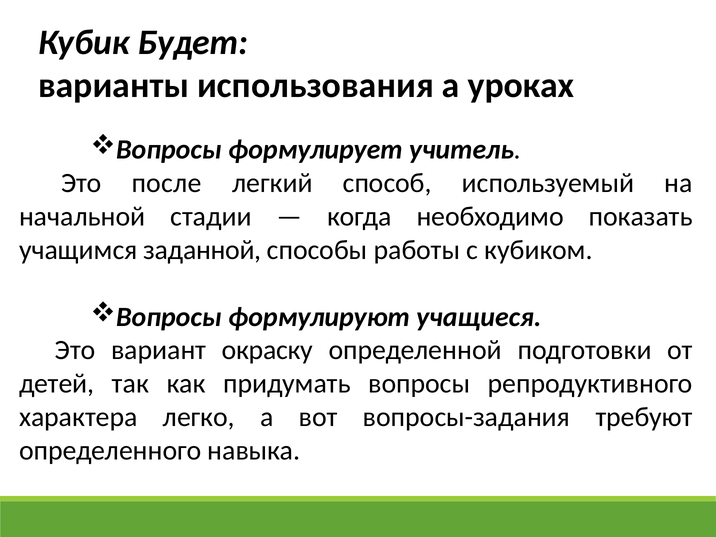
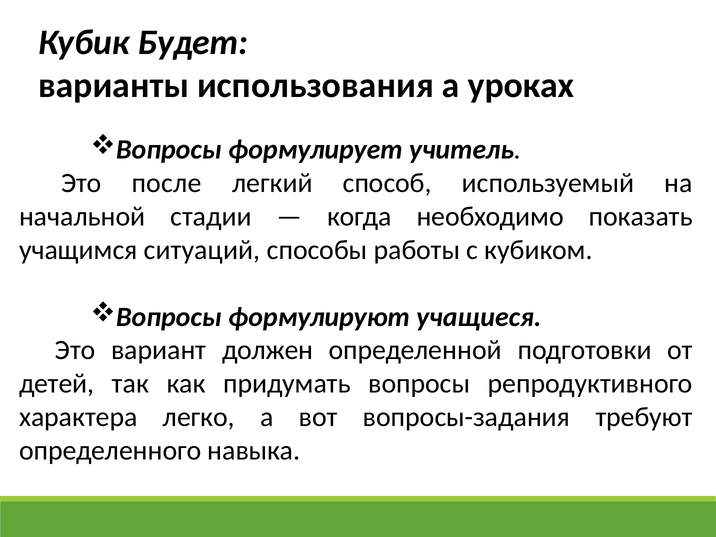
заданной: заданной -> ситуаций
окраску: окраску -> должен
